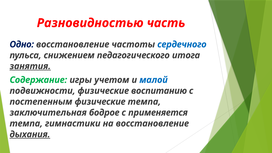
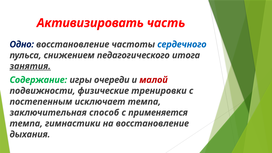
Разновидностью: Разновидностью -> Активизировать
учетом: учетом -> очереди
малой colour: blue -> red
воспитанию: воспитанию -> тренировки
постепенным физические: физические -> исключает
бодрое: бодрое -> способ
дыхания underline: present -> none
